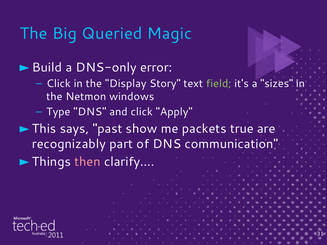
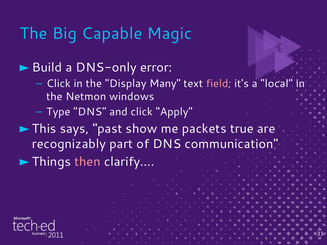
Queried: Queried -> Capable
Story: Story -> Many
field colour: light green -> pink
sizes: sizes -> local
